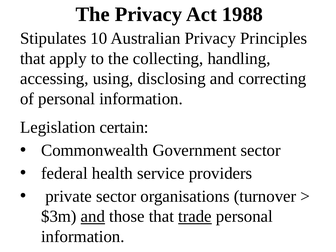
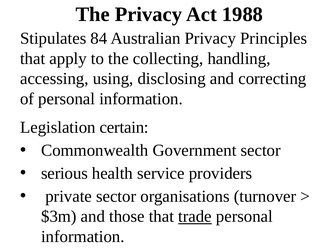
10: 10 -> 84
federal: federal -> serious
and at (93, 216) underline: present -> none
